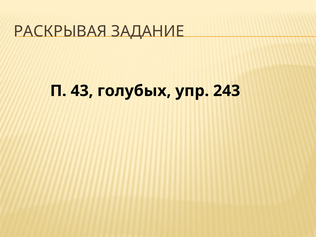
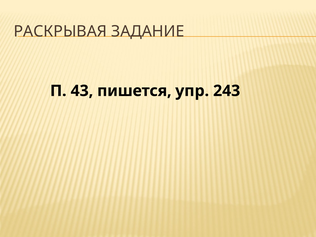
голубых: голубых -> пишется
